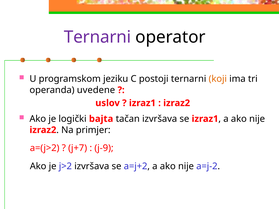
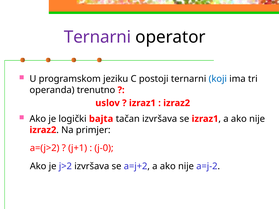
koji colour: orange -> blue
uvedene: uvedene -> trenutno
j+7: j+7 -> j+1
j-9: j-9 -> j-0
